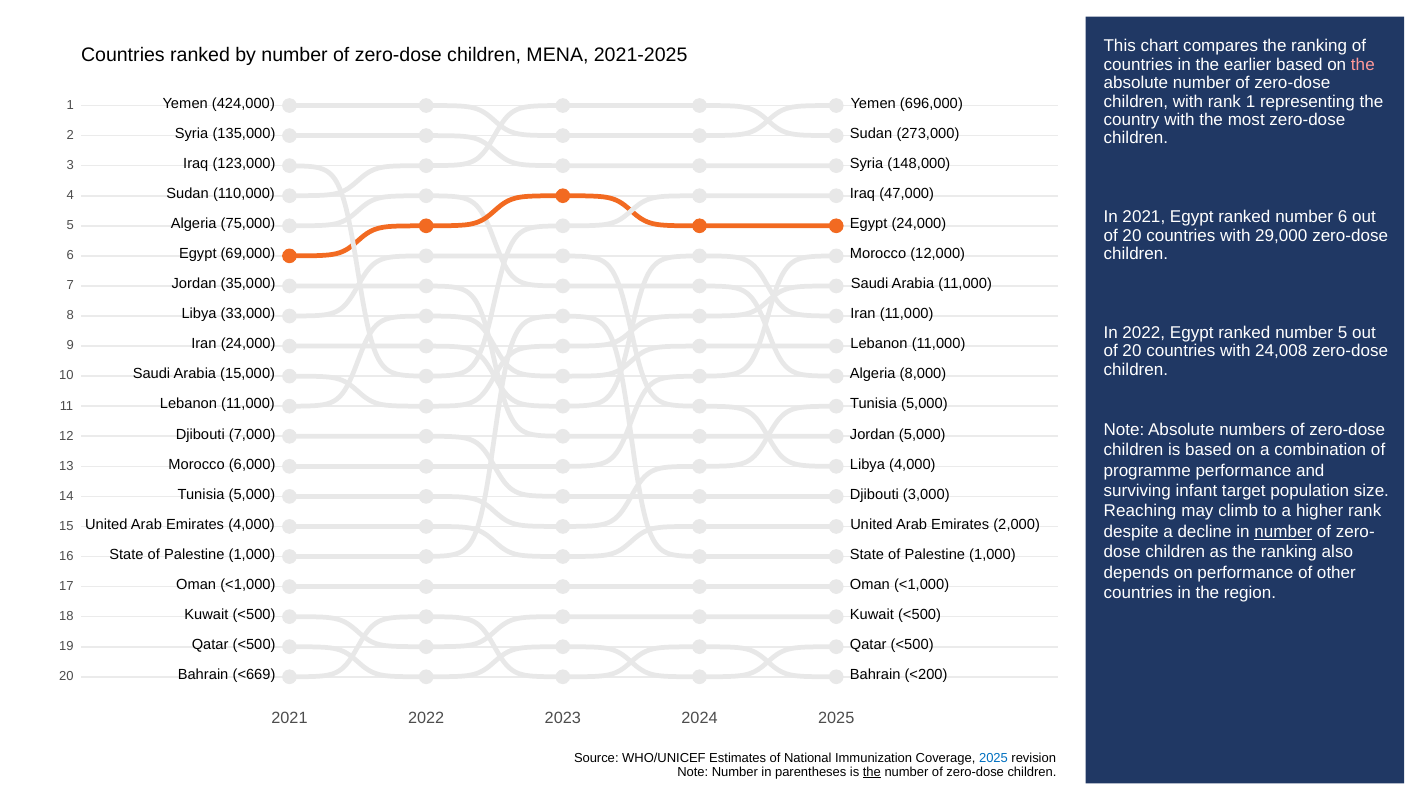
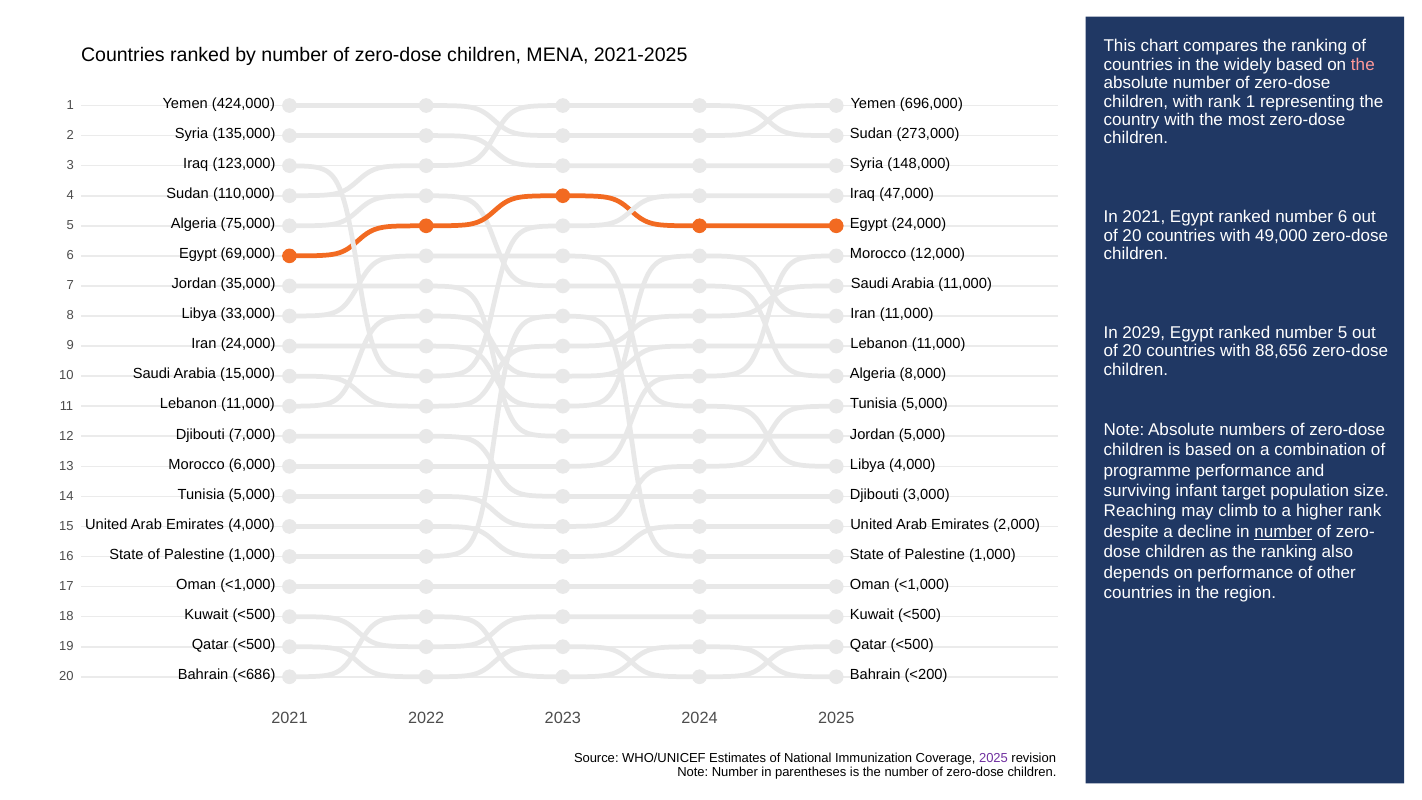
earlier: earlier -> widely
29,000: 29,000 -> 49,000
In 2022: 2022 -> 2029
24,008: 24,008 -> 88,656
<669: <669 -> <686
2025 at (994, 758) colour: blue -> purple
the at (872, 772) underline: present -> none
